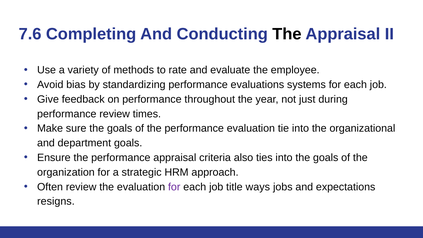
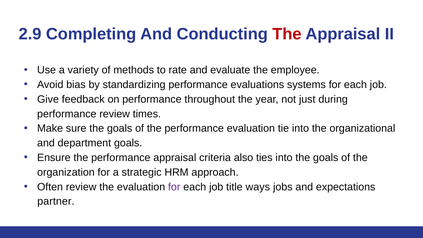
7.6: 7.6 -> 2.9
The at (287, 34) colour: black -> red
resigns: resigns -> partner
